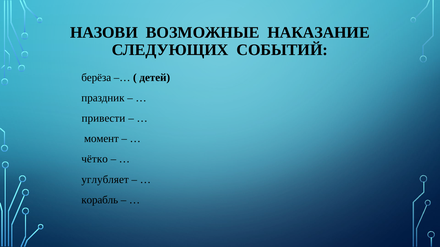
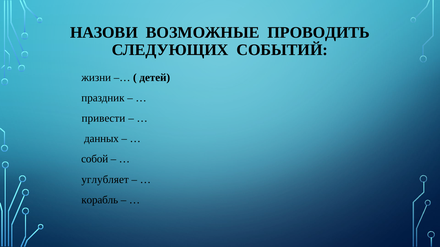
НАКАЗАНИЕ: НАКАЗАНИЕ -> ПРОВОДИТЬ
берёза: берёза -> жизни
момент: момент -> данных
чётко: чётко -> собой
